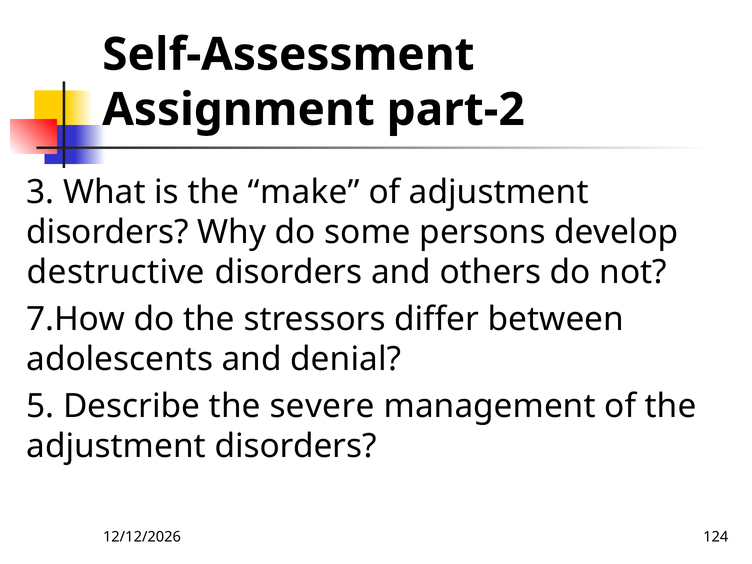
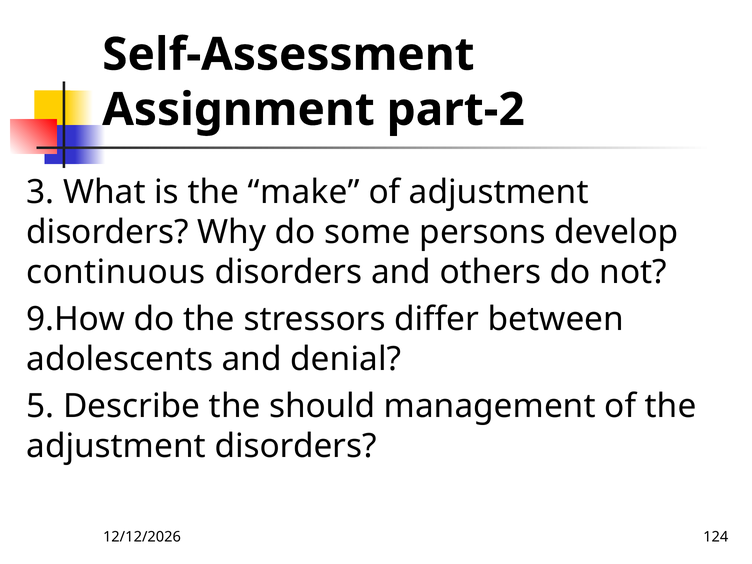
destructive: destructive -> continuous
7.How: 7.How -> 9.How
severe: severe -> should
